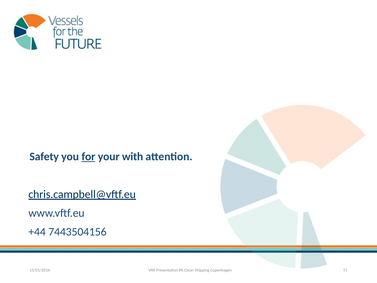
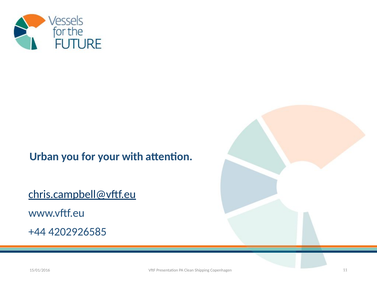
Safety: Safety -> Urban
for underline: present -> none
7443504156: 7443504156 -> 4202926585
